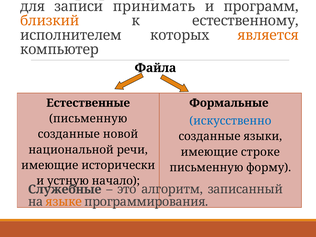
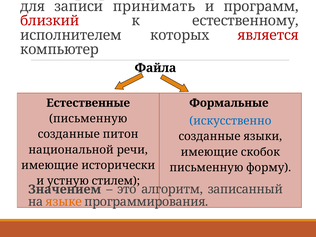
близкий colour: orange -> red
является colour: orange -> red
новой: новой -> питон
строке: строке -> скобок
начало: начало -> стилем
Служебные: Служебные -> Значением
